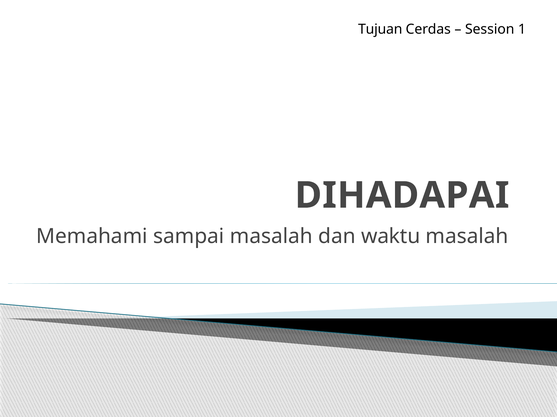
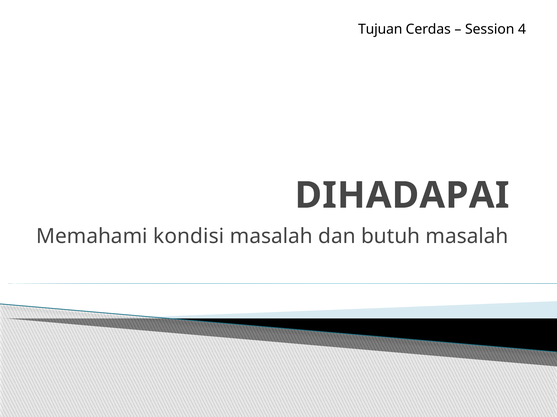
1: 1 -> 4
sampai: sampai -> kondisi
waktu: waktu -> butuh
